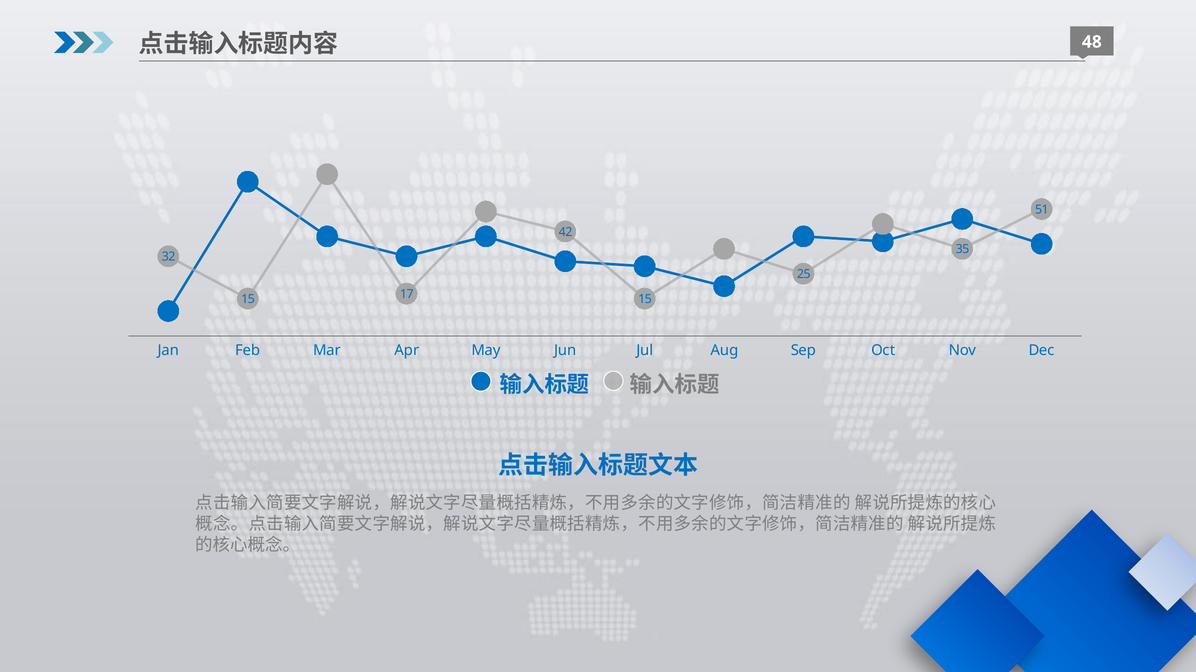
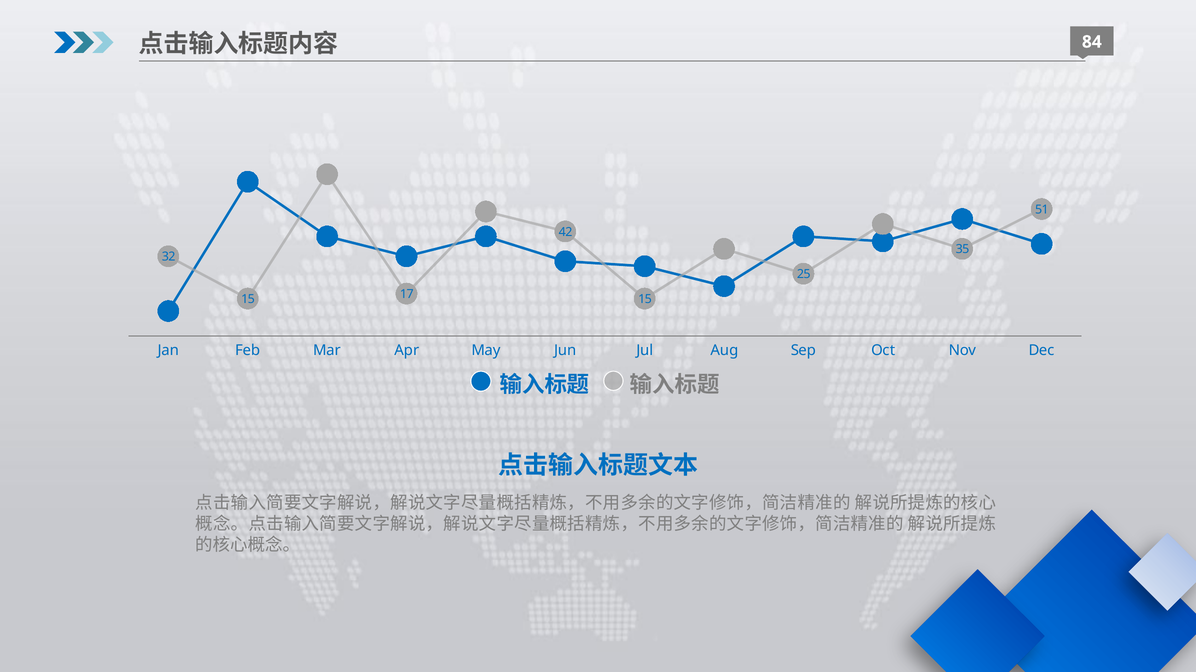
48: 48 -> 84
